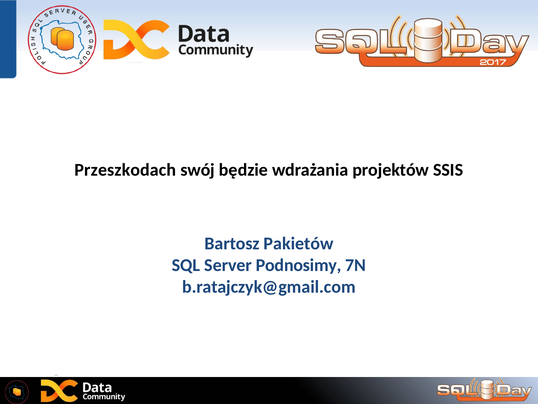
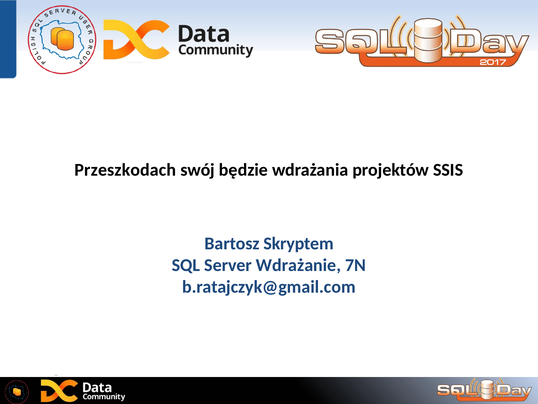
Pakietów: Pakietów -> Skryptem
Podnosimy: Podnosimy -> Wdrażanie
